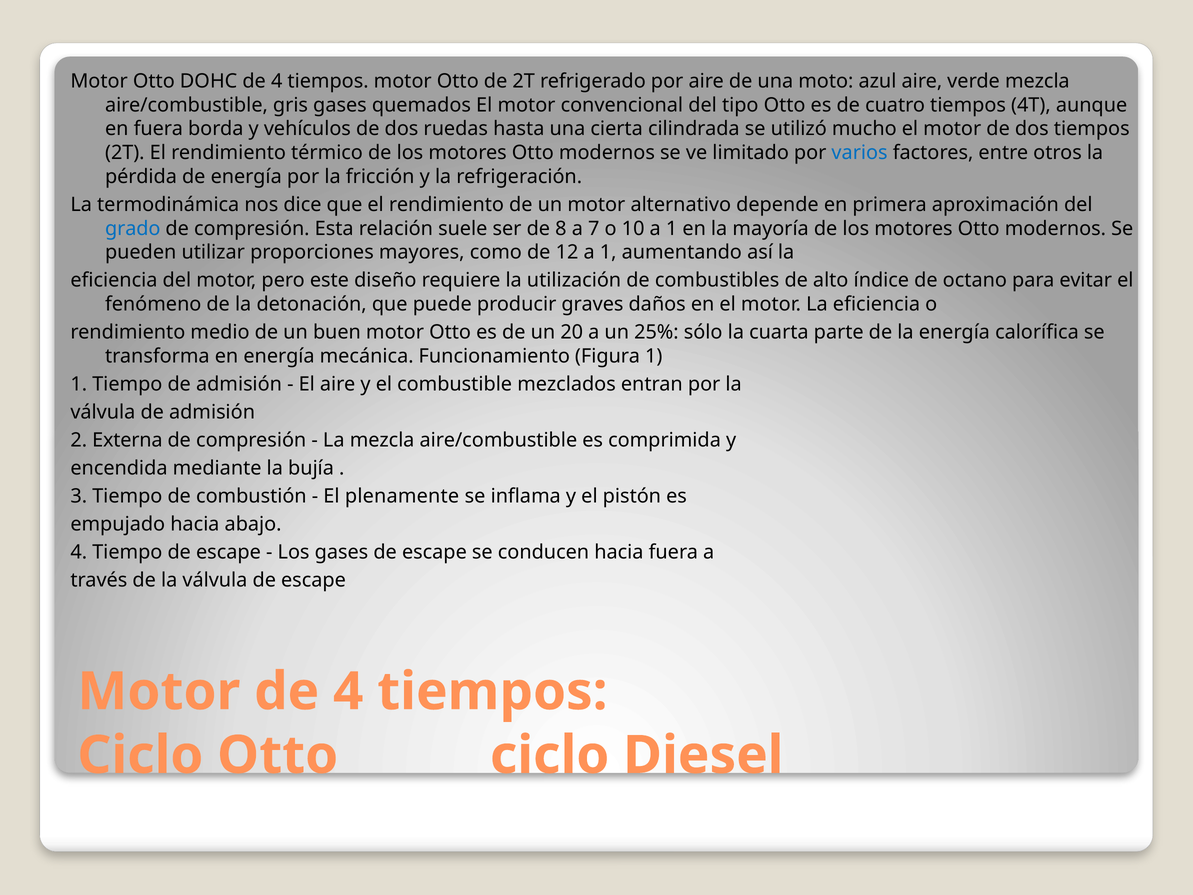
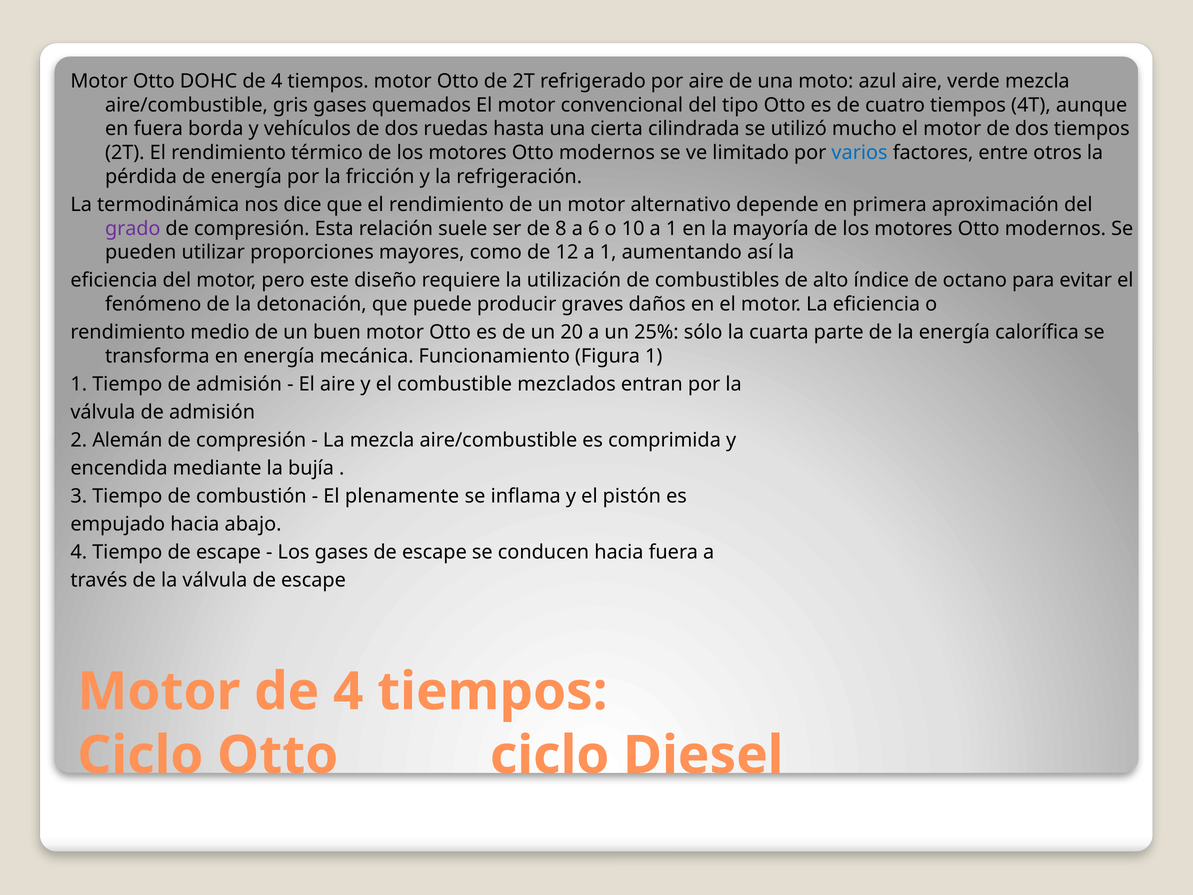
grado colour: blue -> purple
7: 7 -> 6
Externa: Externa -> Alemán
